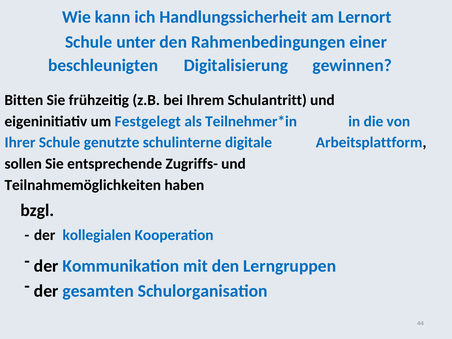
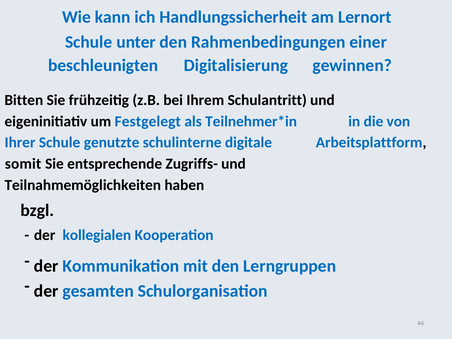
sollen: sollen -> somit
